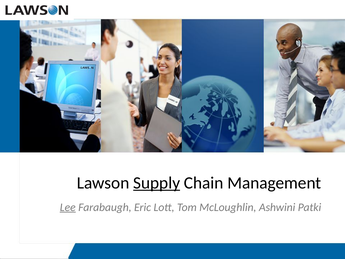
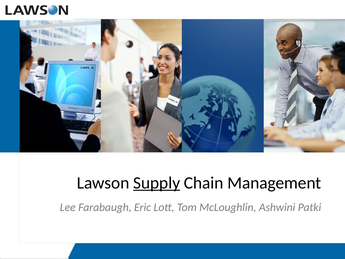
Lee underline: present -> none
